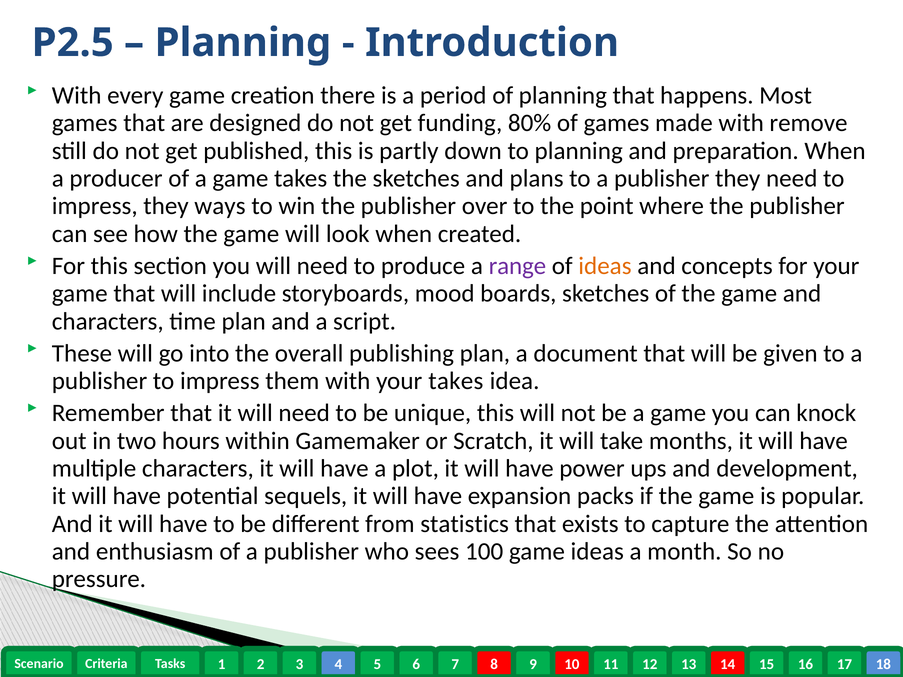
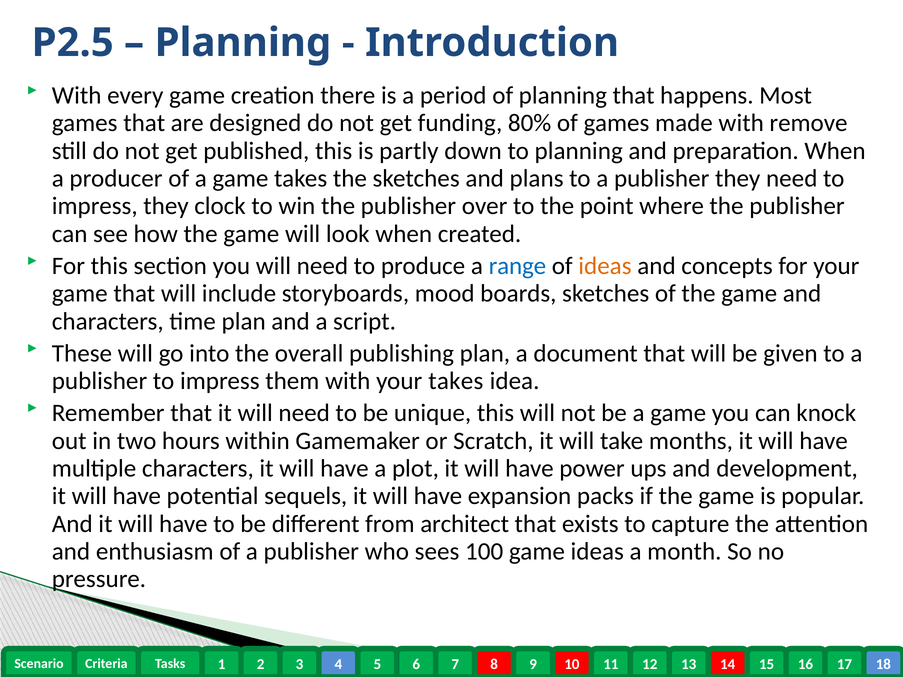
ways: ways -> clock
range colour: purple -> blue
statistics: statistics -> architect
